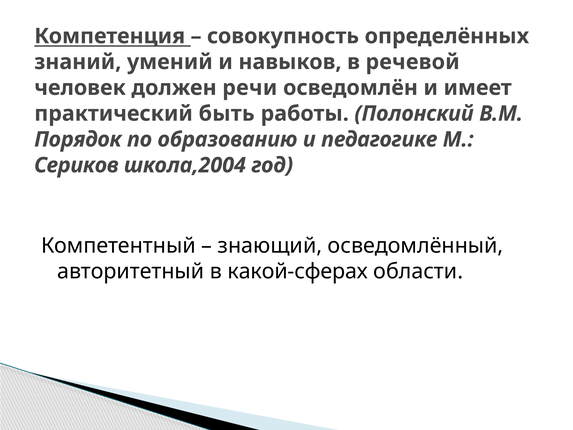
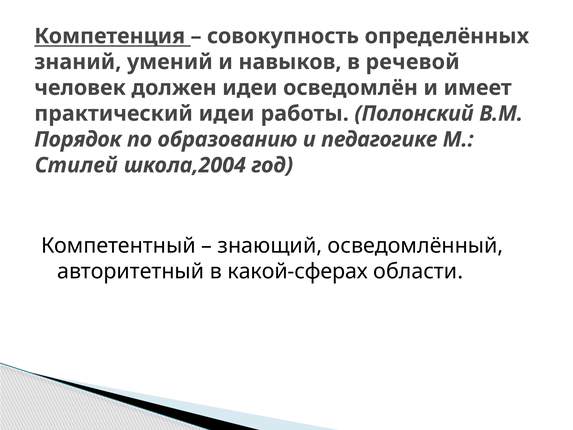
должен речи: речи -> идеи
практический быть: быть -> идеи
Сериков: Сериков -> Стилей
